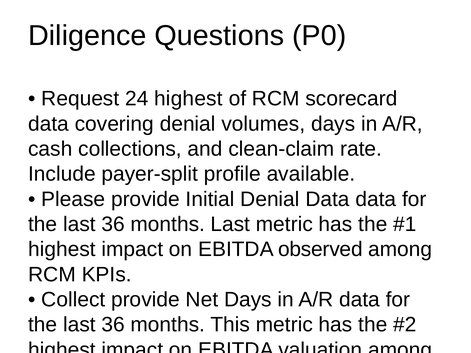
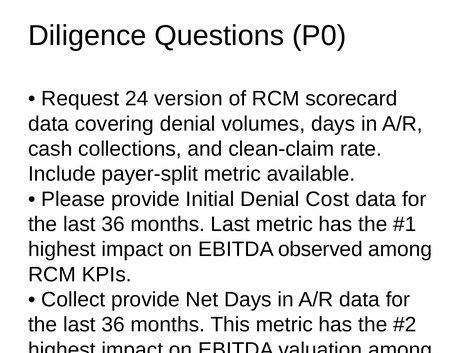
24 highest: highest -> version
payer-split profile: profile -> metric
Denial Data: Data -> Cost
